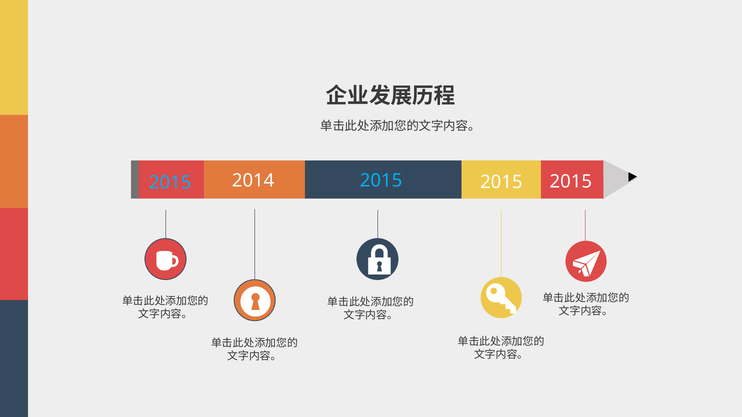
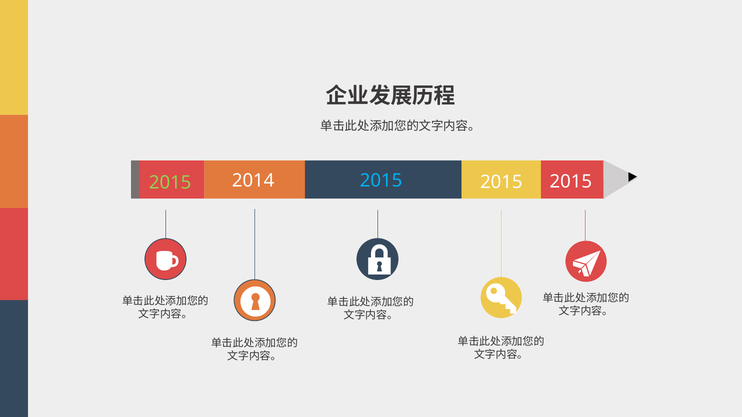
2015 at (170, 183) colour: light blue -> light green
